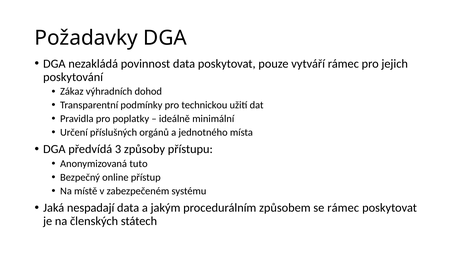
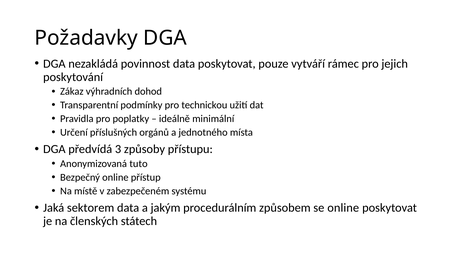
nespadají: nespadají -> sektorem
se rámec: rámec -> online
